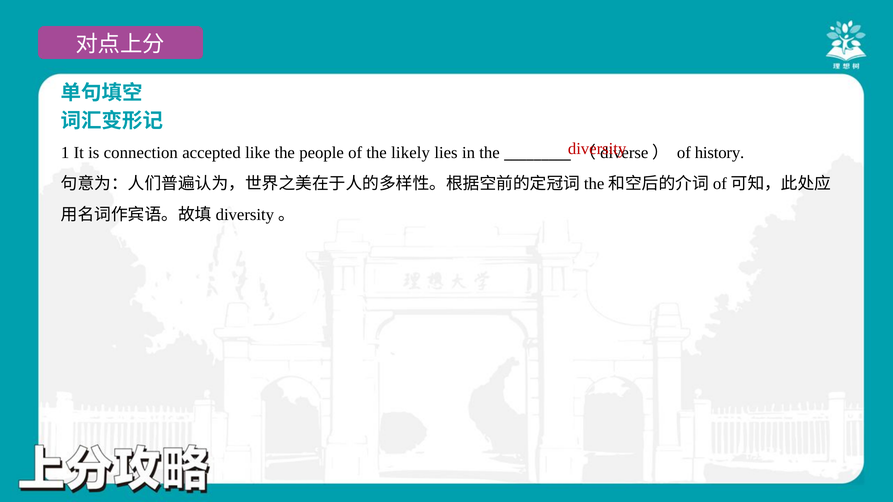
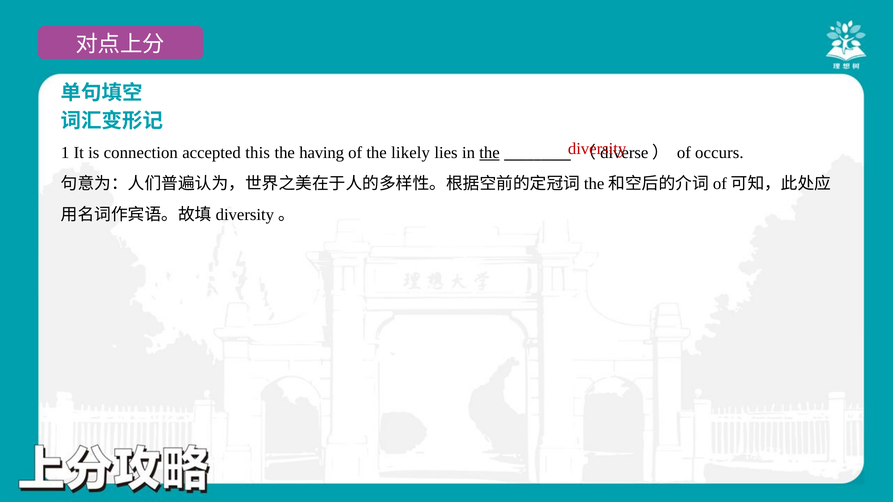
like: like -> this
people: people -> having
the at (490, 153) underline: none -> present
history: history -> occurs
